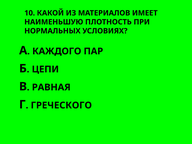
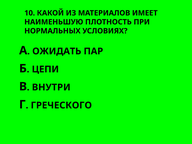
КАЖДОГО: КАЖДОГО -> ОЖИДАТЬ
РАВНАЯ: РАВНАЯ -> ВНУТРИ
